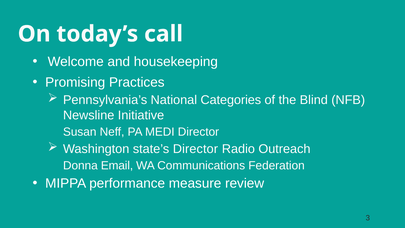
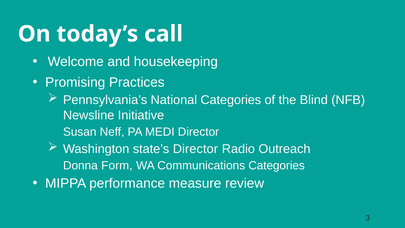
Email: Email -> Form
Communications Federation: Federation -> Categories
